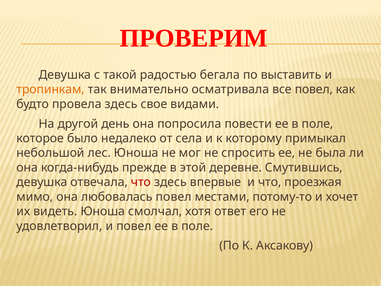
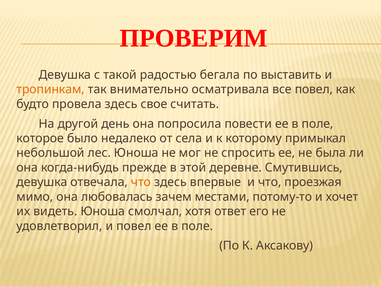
видами: видами -> считать
что at (141, 182) colour: red -> orange
любовалась повел: повел -> зачем
